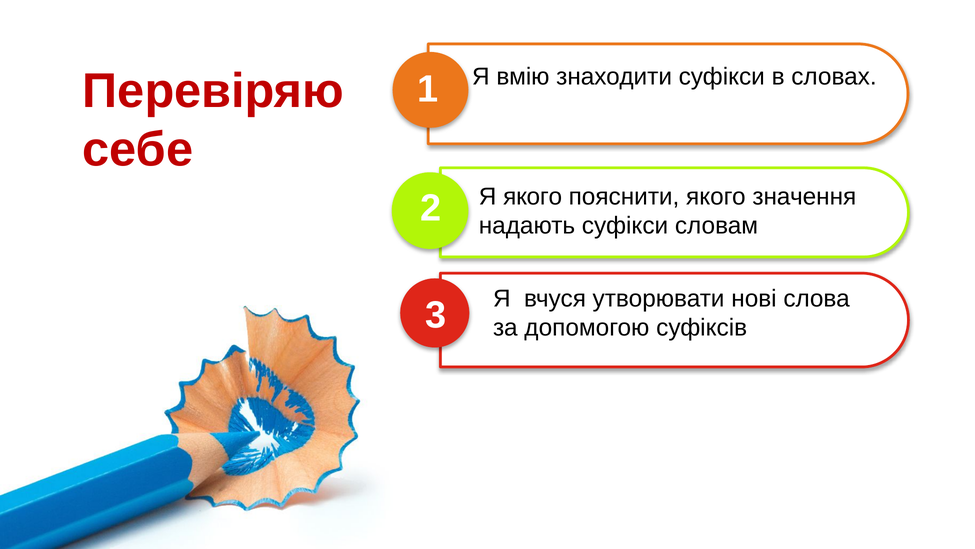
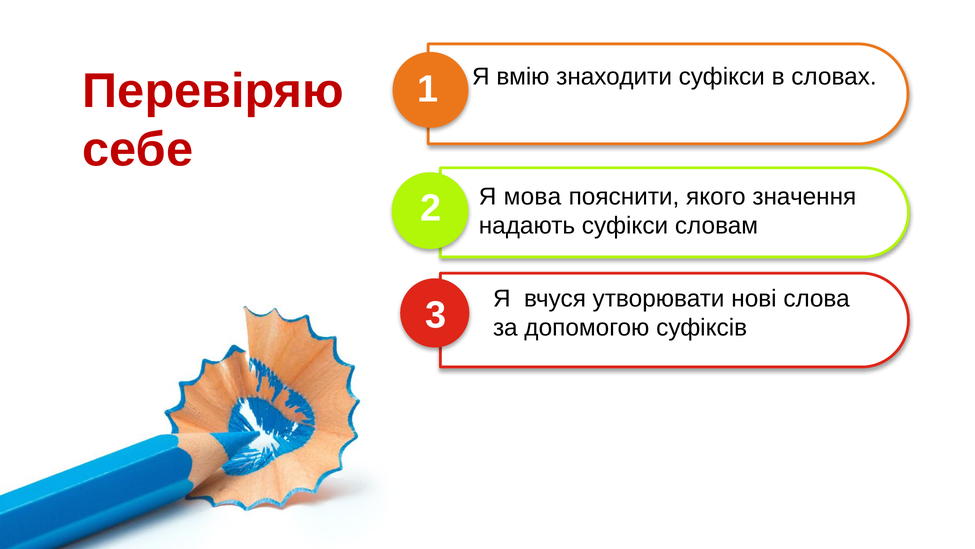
Я якого: якого -> мова
